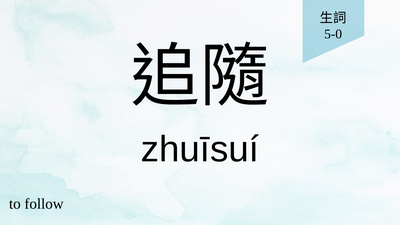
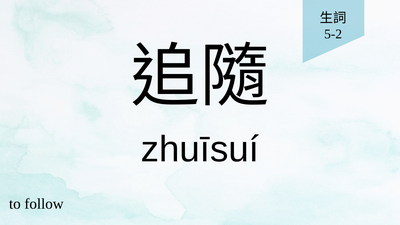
5-0: 5-0 -> 5-2
